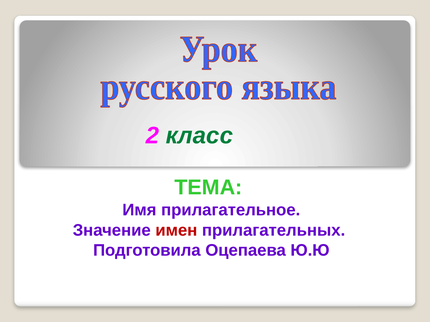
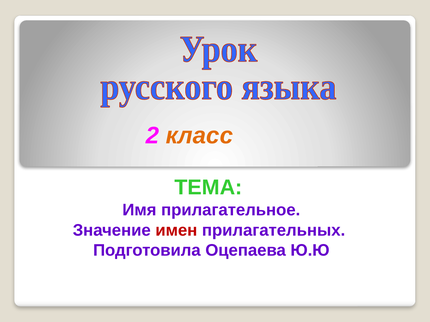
класс colour: green -> orange
